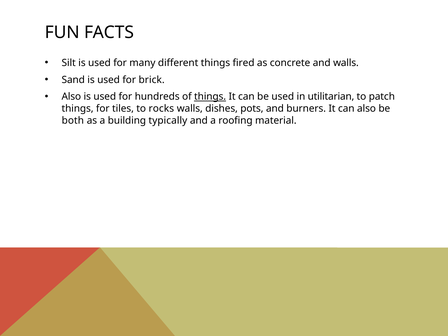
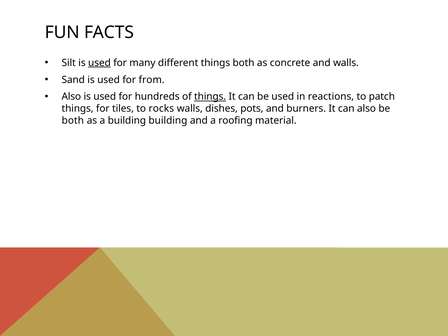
used at (99, 63) underline: none -> present
things fired: fired -> both
brick: brick -> from
utilitarian: utilitarian -> reactions
building typically: typically -> building
